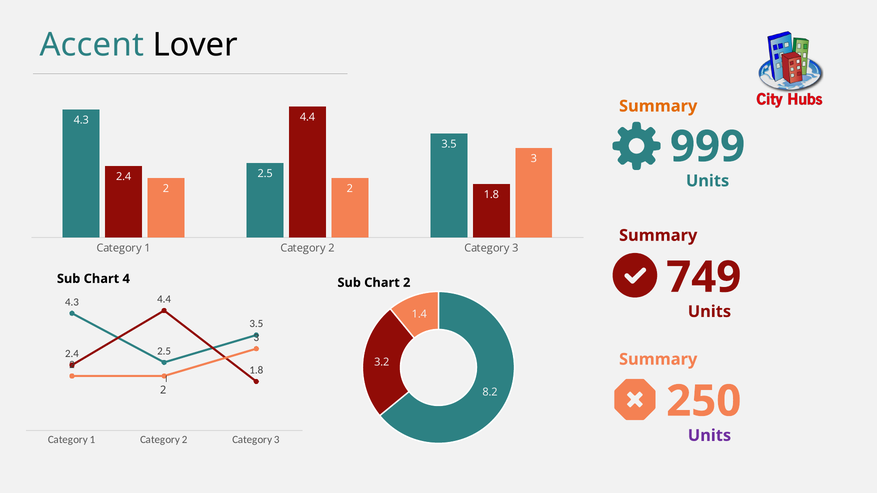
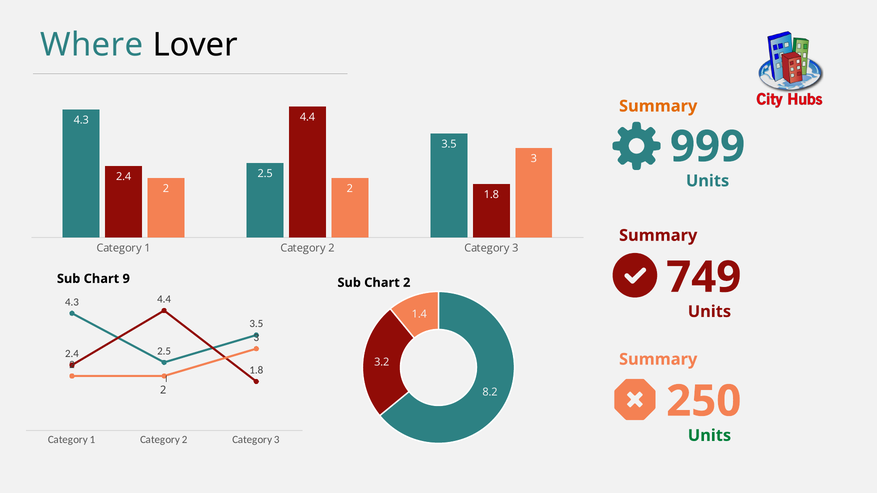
Accent: Accent -> Where
4: 4 -> 9
Units at (709, 436) colour: purple -> green
